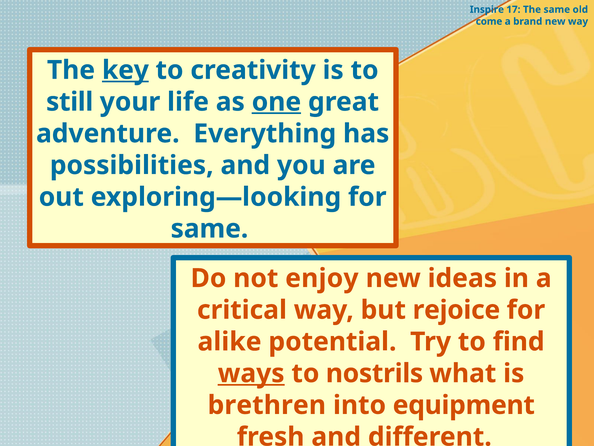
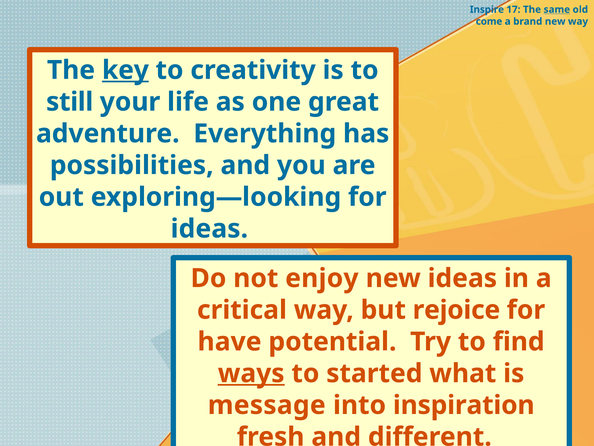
same at (557, 10) underline: none -> present
one underline: present -> none
same at (209, 229): same -> ideas
alike: alike -> have
nostrils: nostrils -> started
brethren: brethren -> message
equipment: equipment -> inspiration
